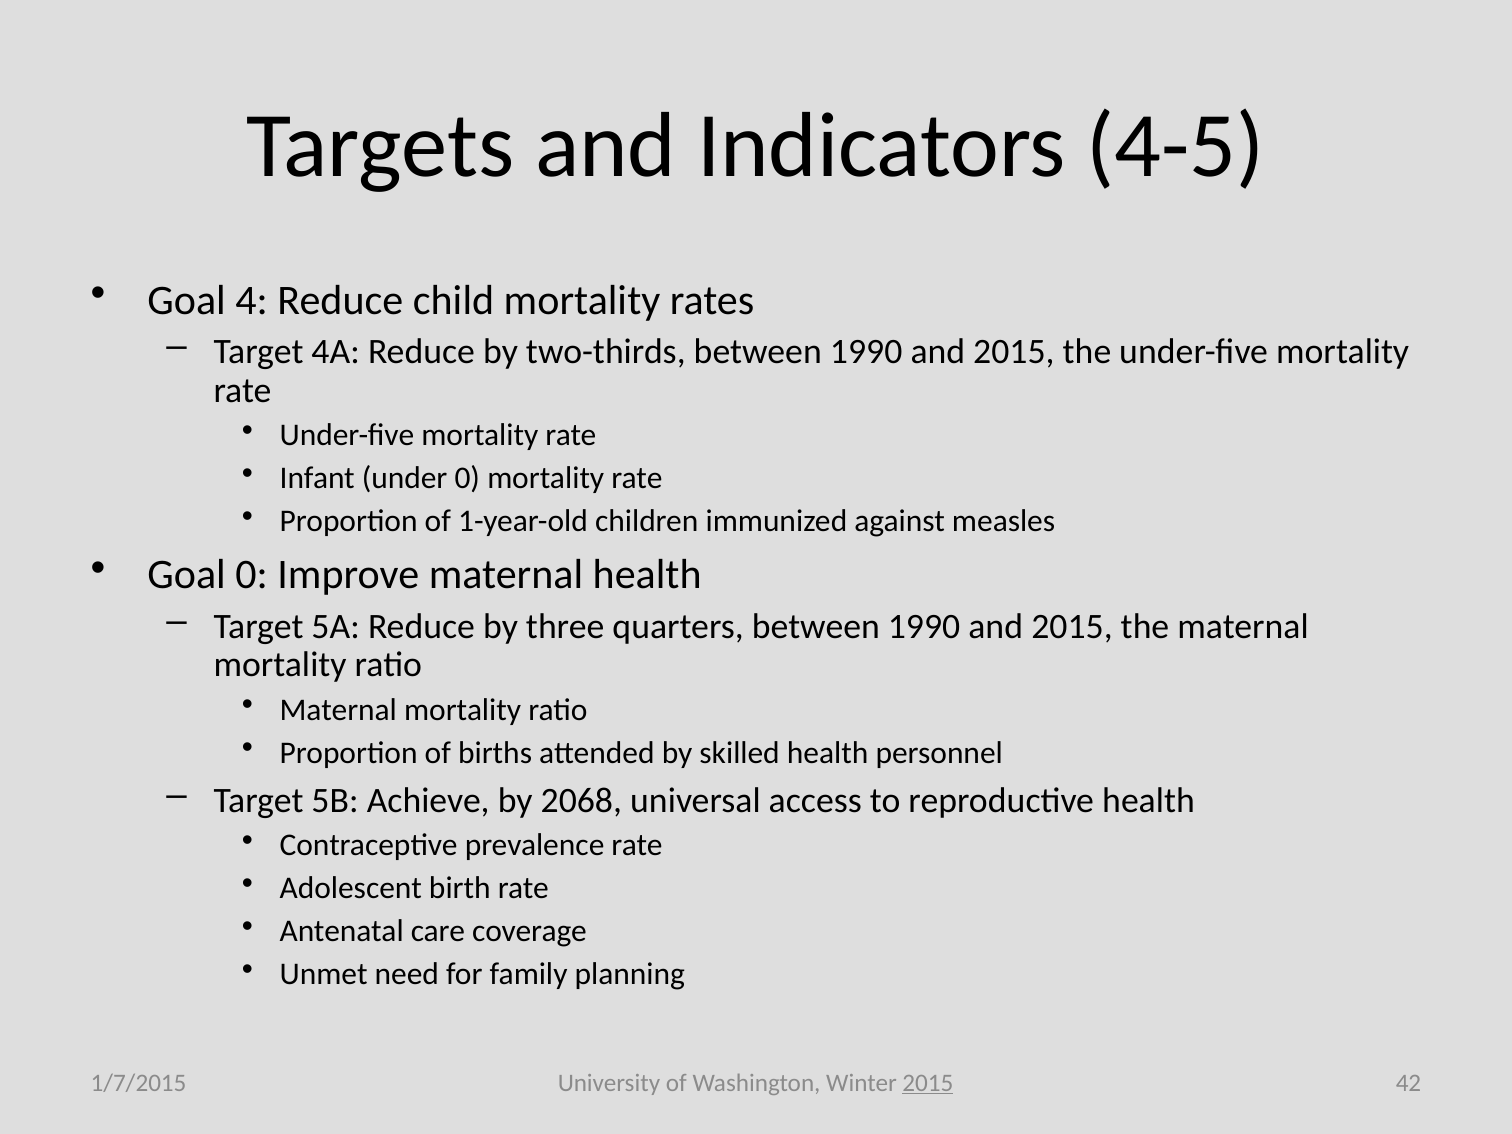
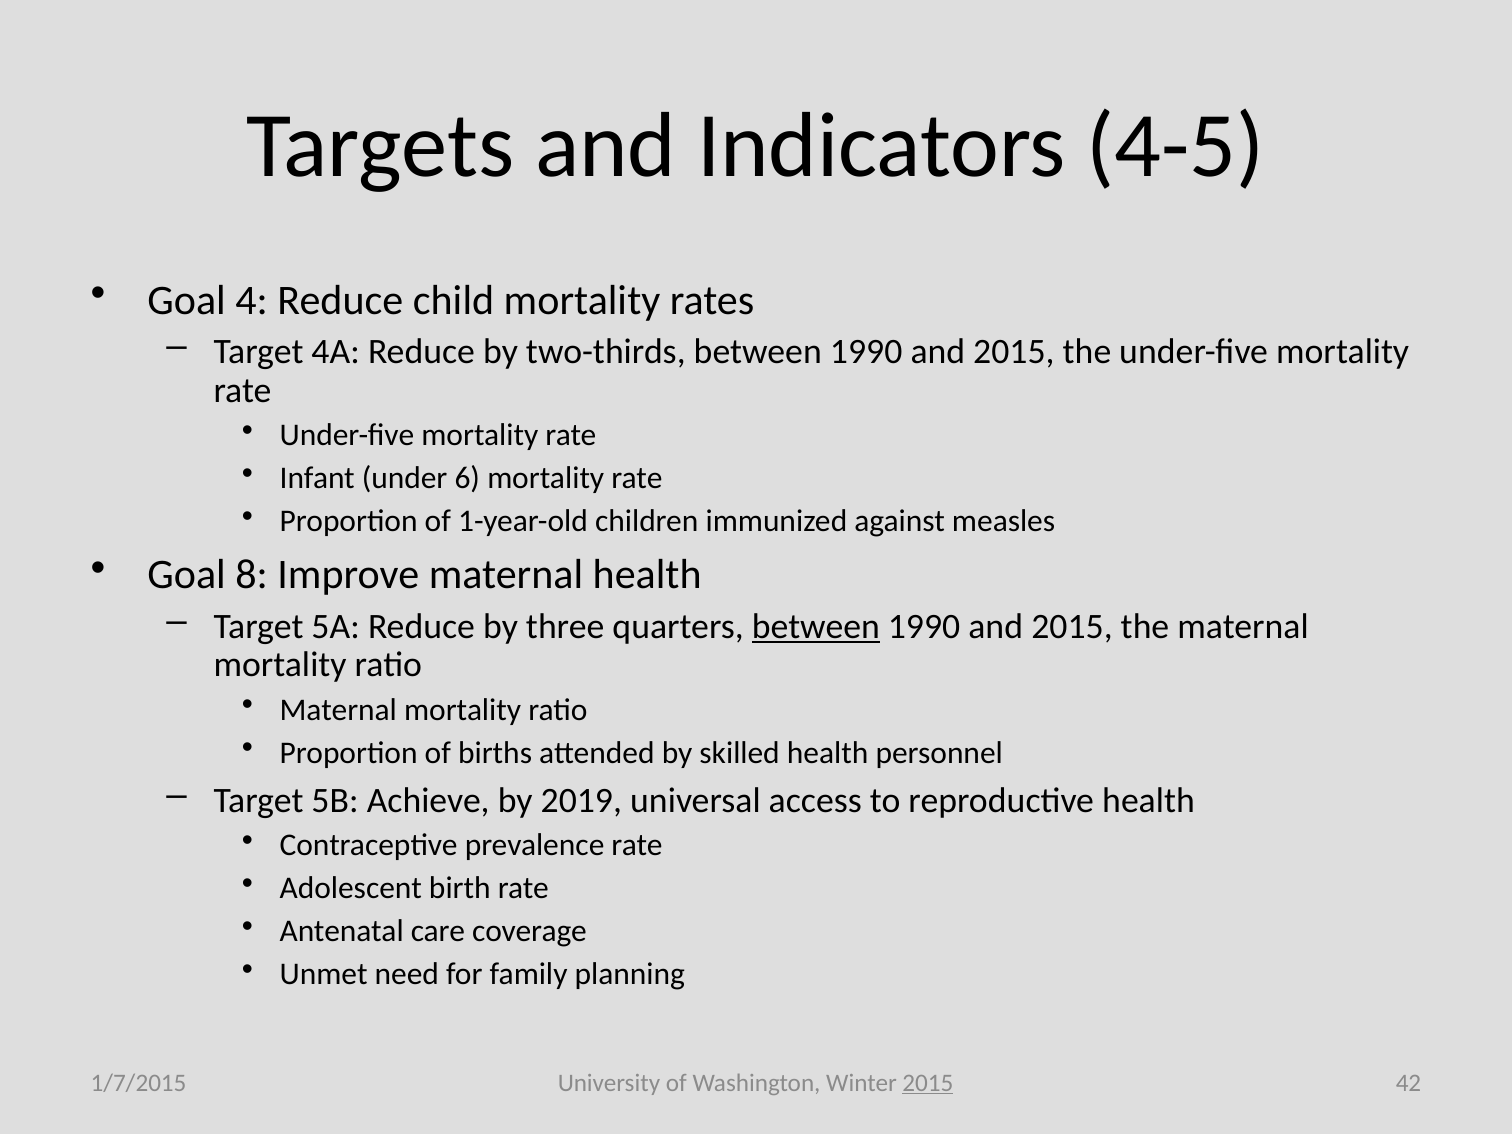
under 0: 0 -> 6
Goal 0: 0 -> 8
between at (816, 627) underline: none -> present
2068: 2068 -> 2019
